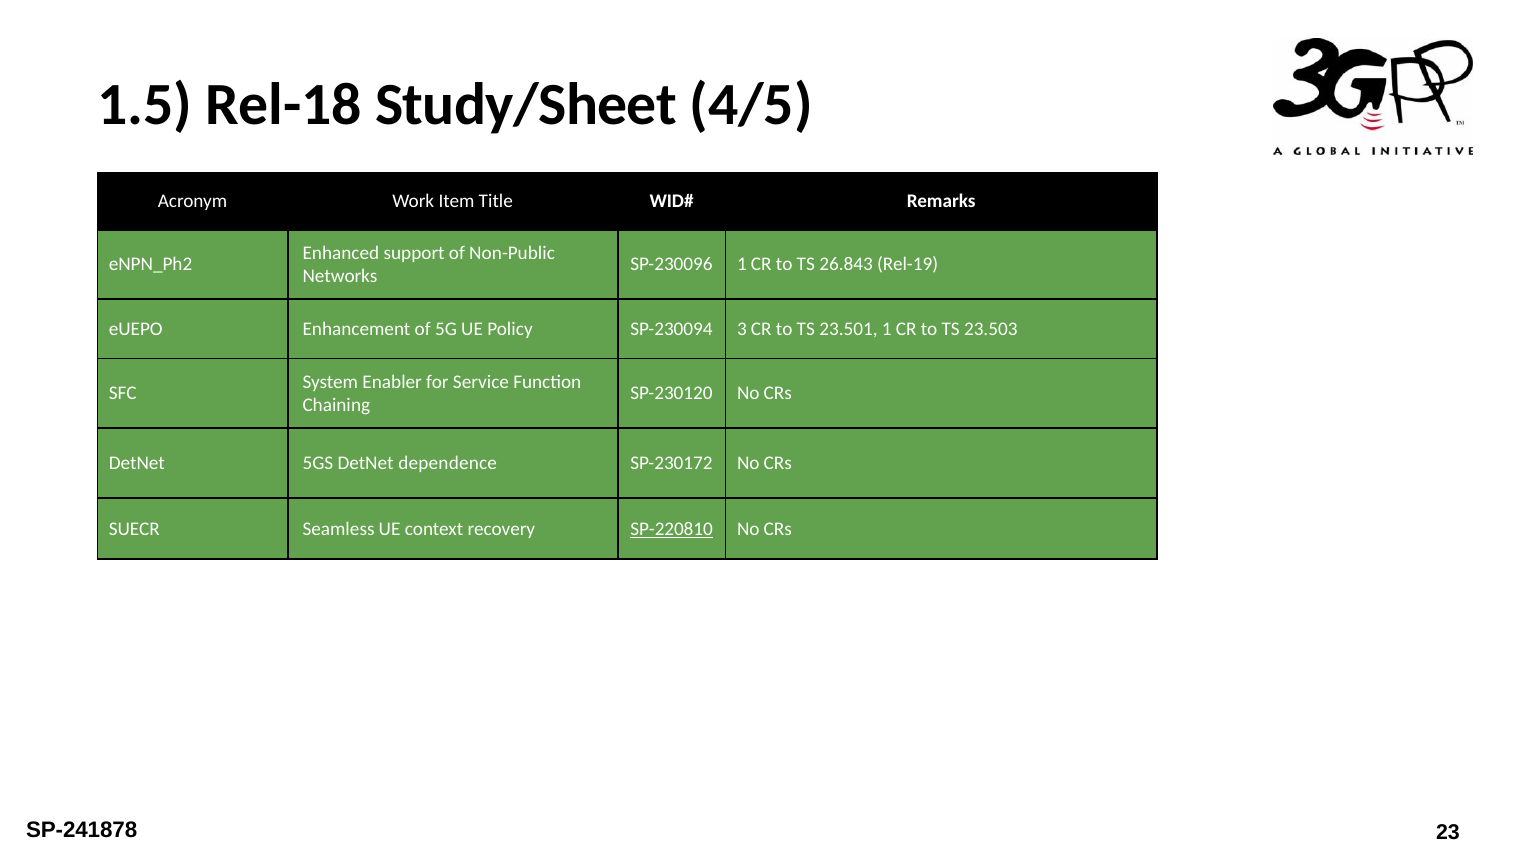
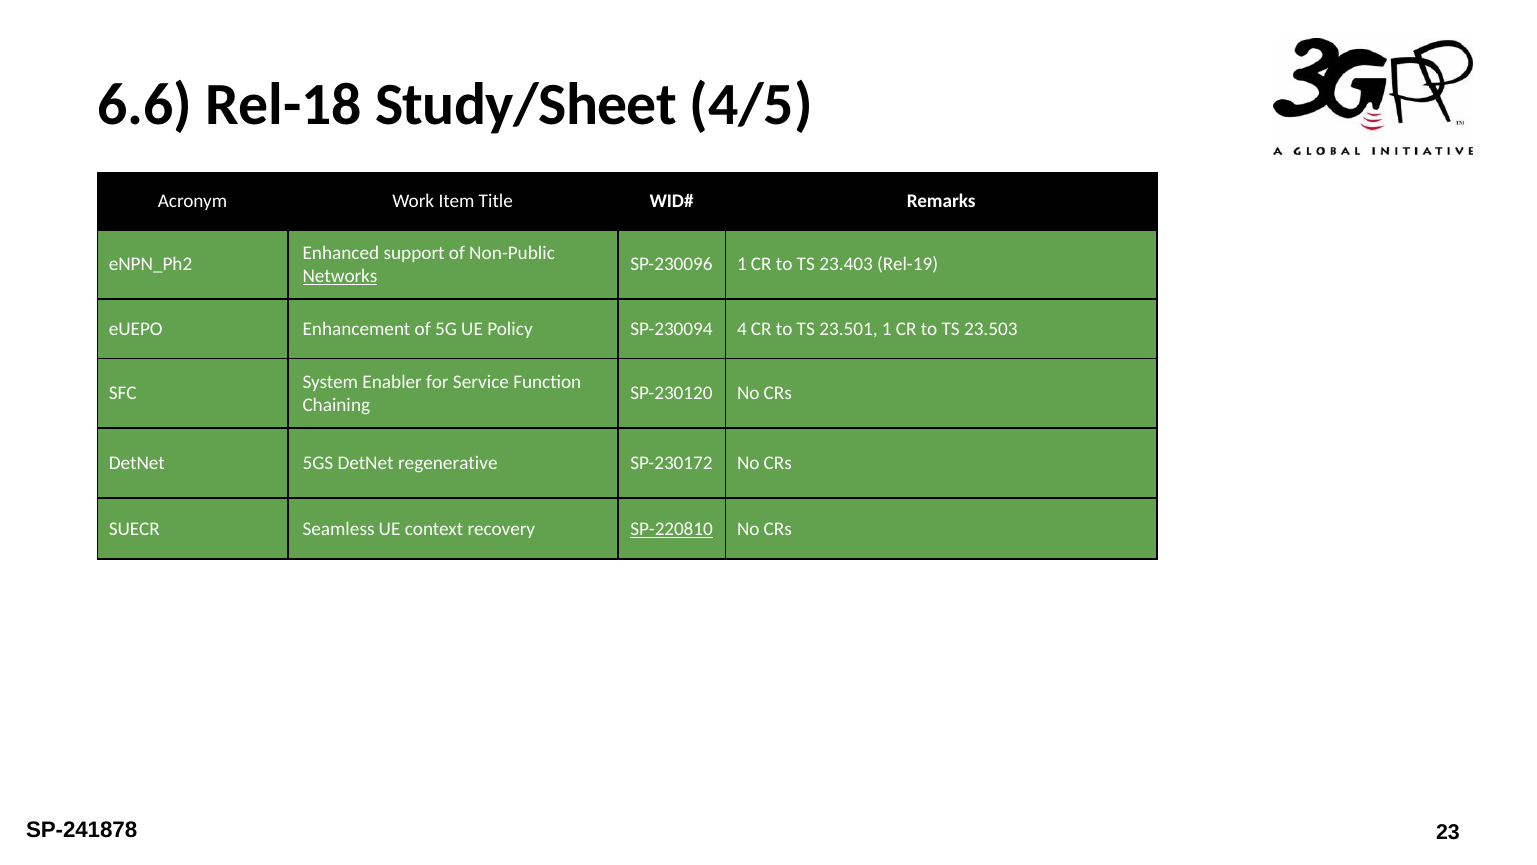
1.5: 1.5 -> 6.6
26.843: 26.843 -> 23.403
Networks underline: none -> present
3: 3 -> 4
dependence: dependence -> regenerative
